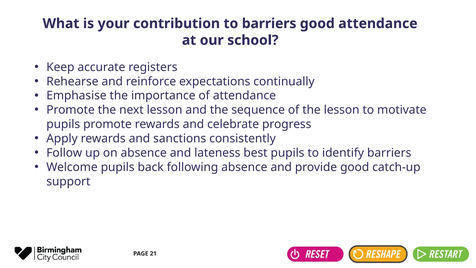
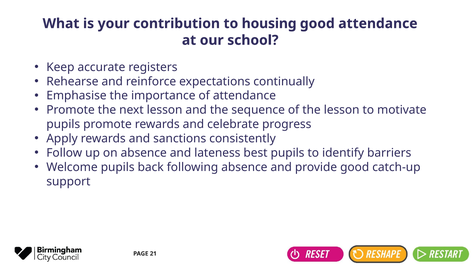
to barriers: barriers -> housing
